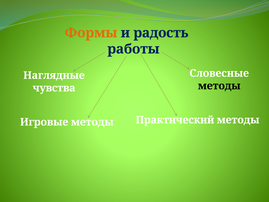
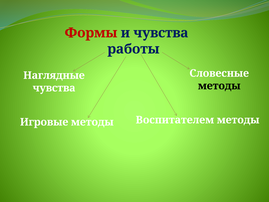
Формы colour: orange -> red
и радость: радость -> чувства
Практический: Практический -> Воспитателем
